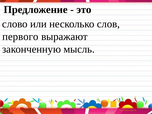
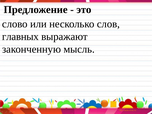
первого: первого -> главных
